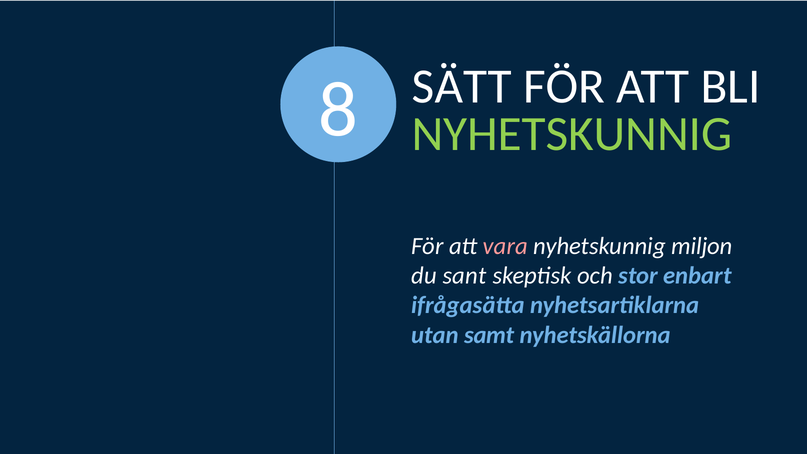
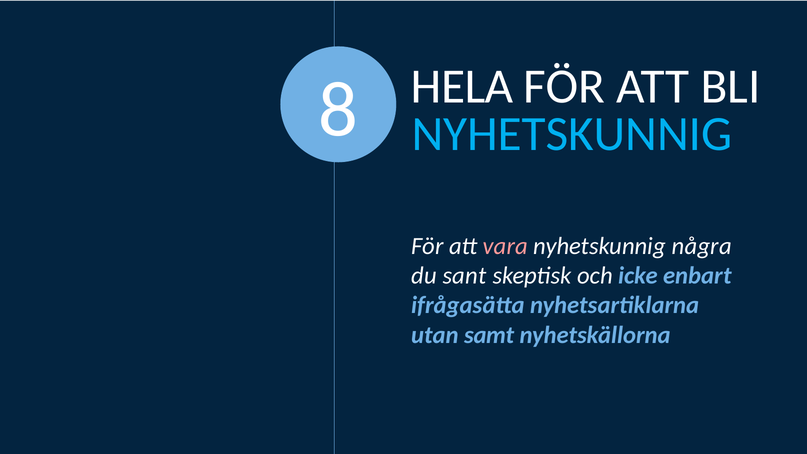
SÄTT: SÄTT -> HELA
NYHETSKUNNIG at (572, 134) colour: light green -> light blue
miljon: miljon -> några
stor: stor -> icke
